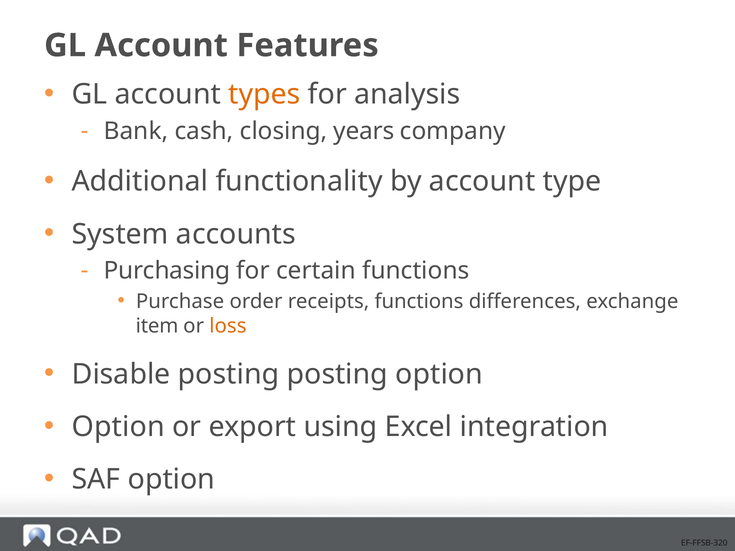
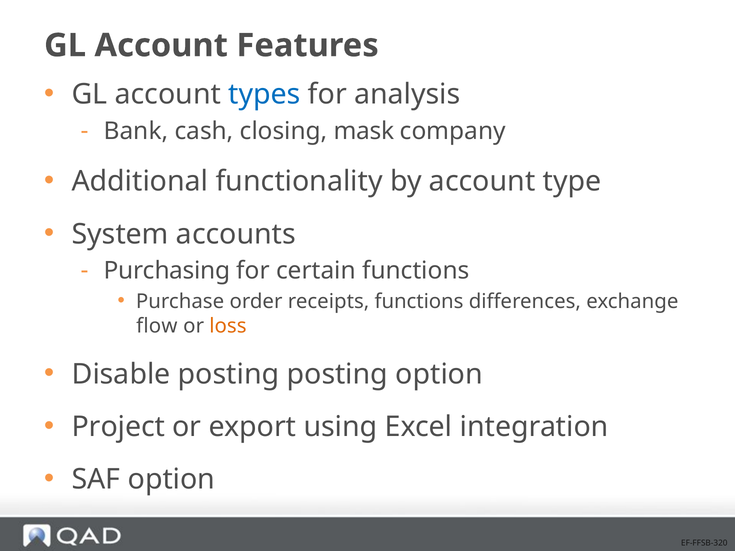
types colour: orange -> blue
years: years -> mask
item: item -> flow
Option at (118, 427): Option -> Project
